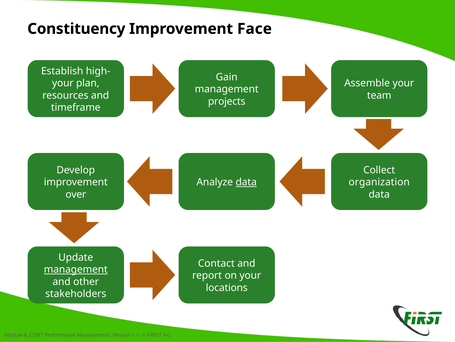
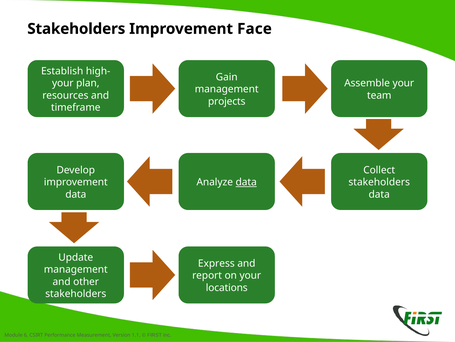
Constituency at (76, 29): Constituency -> Stakeholders
organization at (379, 182): organization -> stakeholders
over at (76, 194): over -> data
Contact: Contact -> Express
management at (76, 269) underline: present -> none
